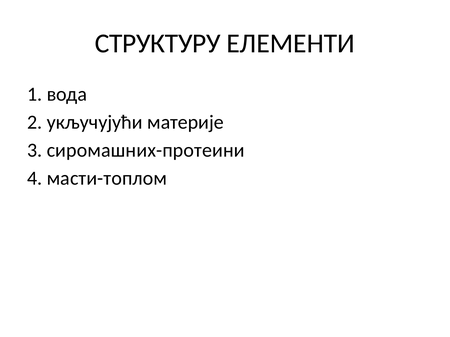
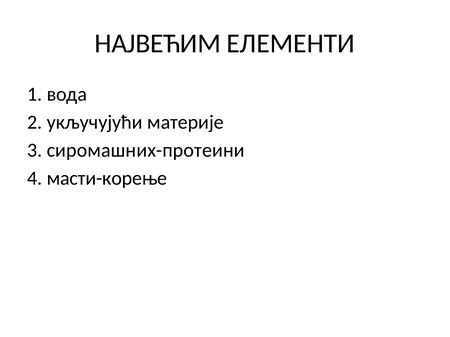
СТРУКТУРУ: СТРУКТУРУ -> НАЈВЕЋИМ
масти-топлом: масти-топлом -> масти-корење
